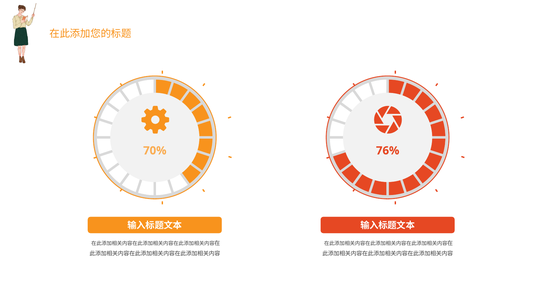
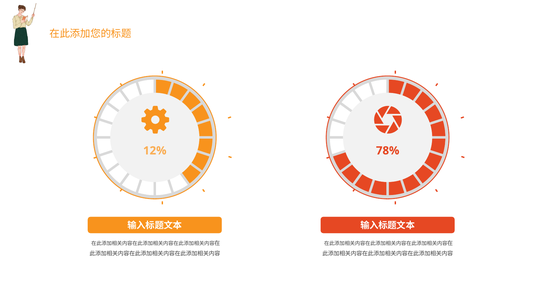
70%: 70% -> 12%
76%: 76% -> 78%
